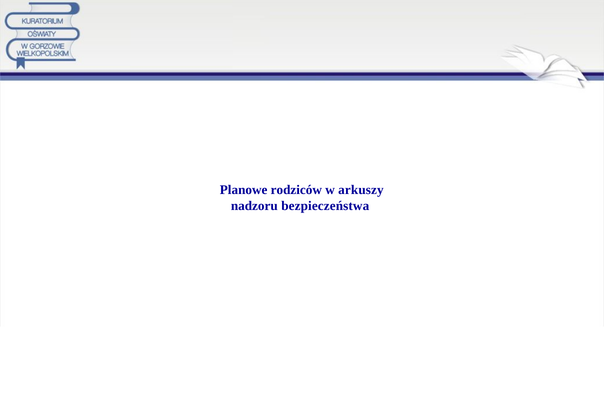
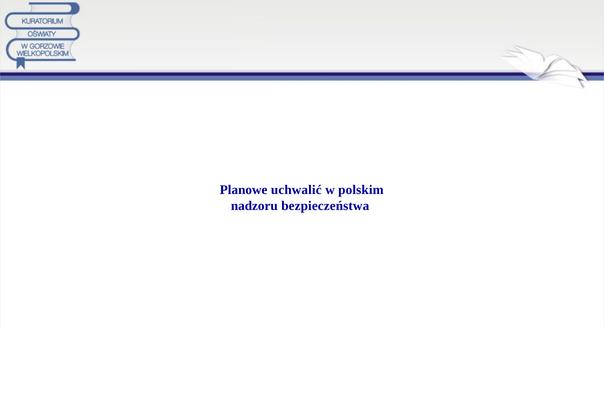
rodziców: rodziców -> uchwalić
arkuszy: arkuszy -> polskim
